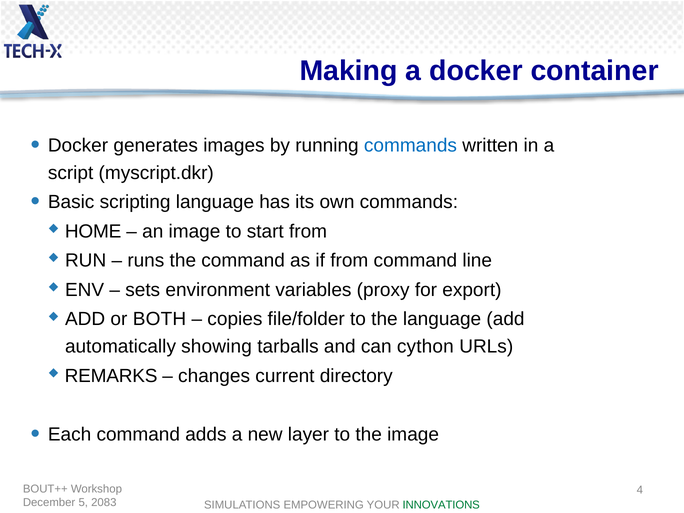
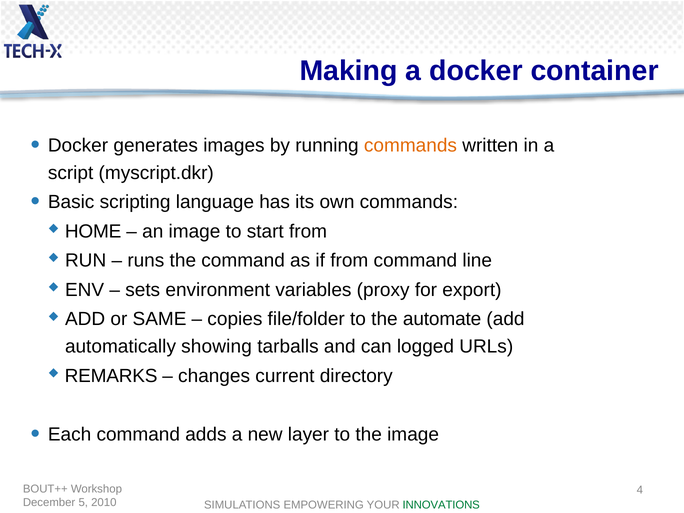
commands at (410, 145) colour: blue -> orange
BOTH: BOTH -> SAME
the language: language -> automate
cython: cython -> logged
2083: 2083 -> 2010
